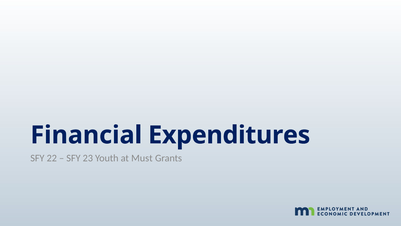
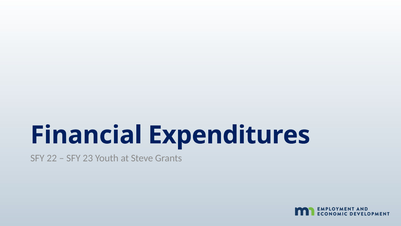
Must: Must -> Steve
